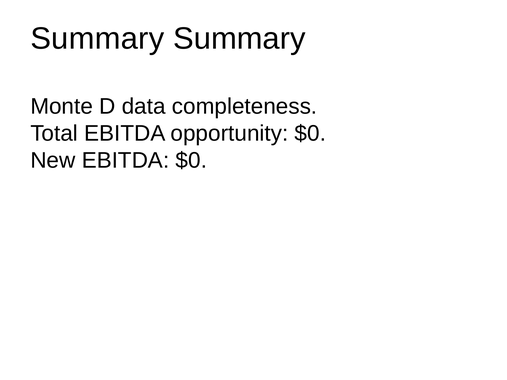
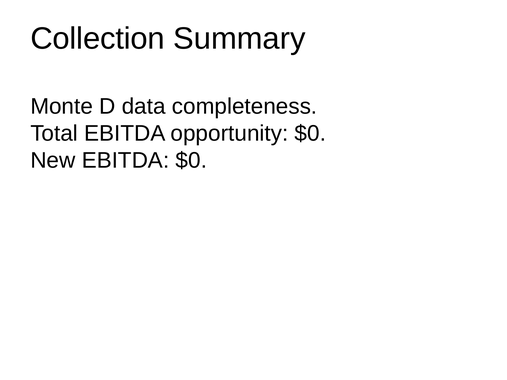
Summary at (97, 38): Summary -> Collection
